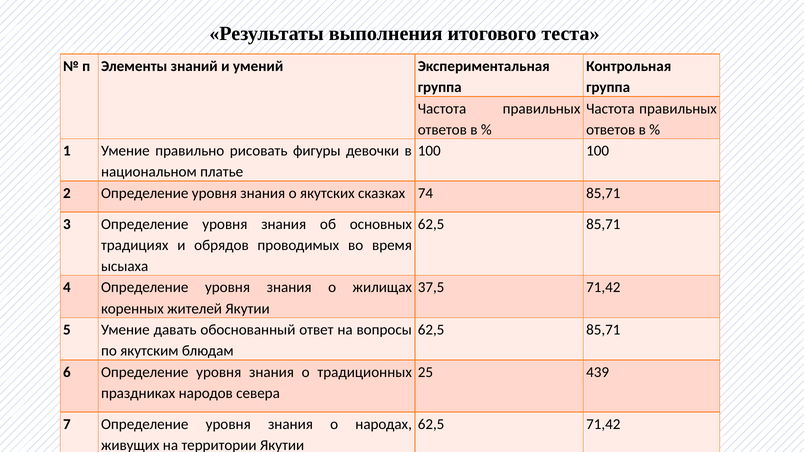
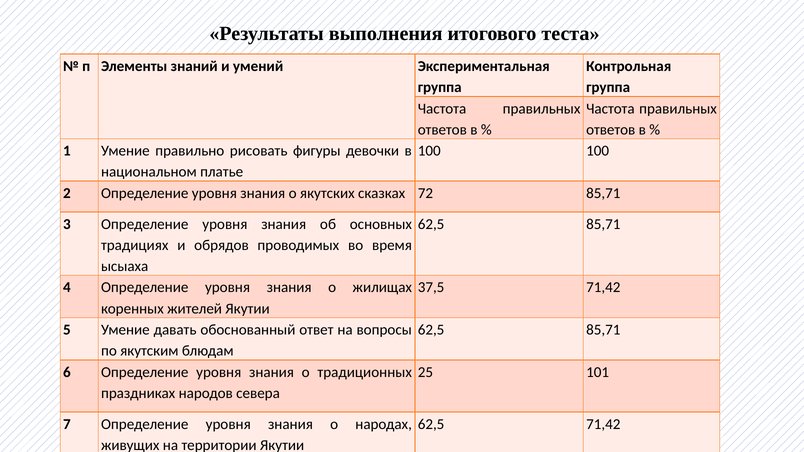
74: 74 -> 72
439: 439 -> 101
